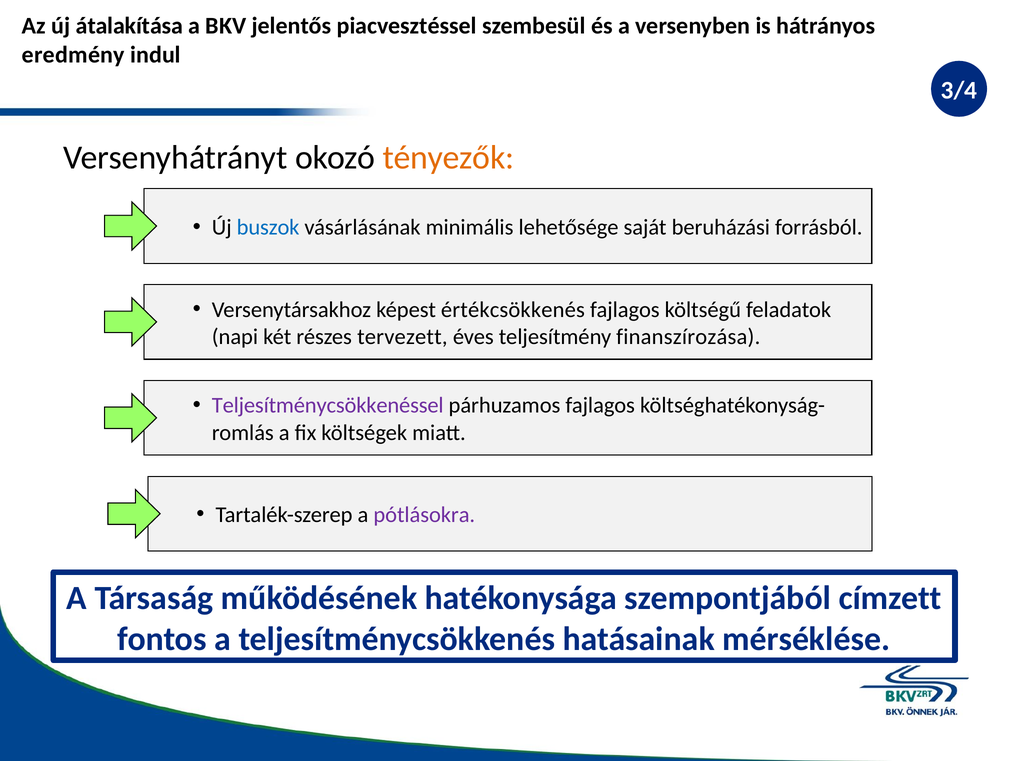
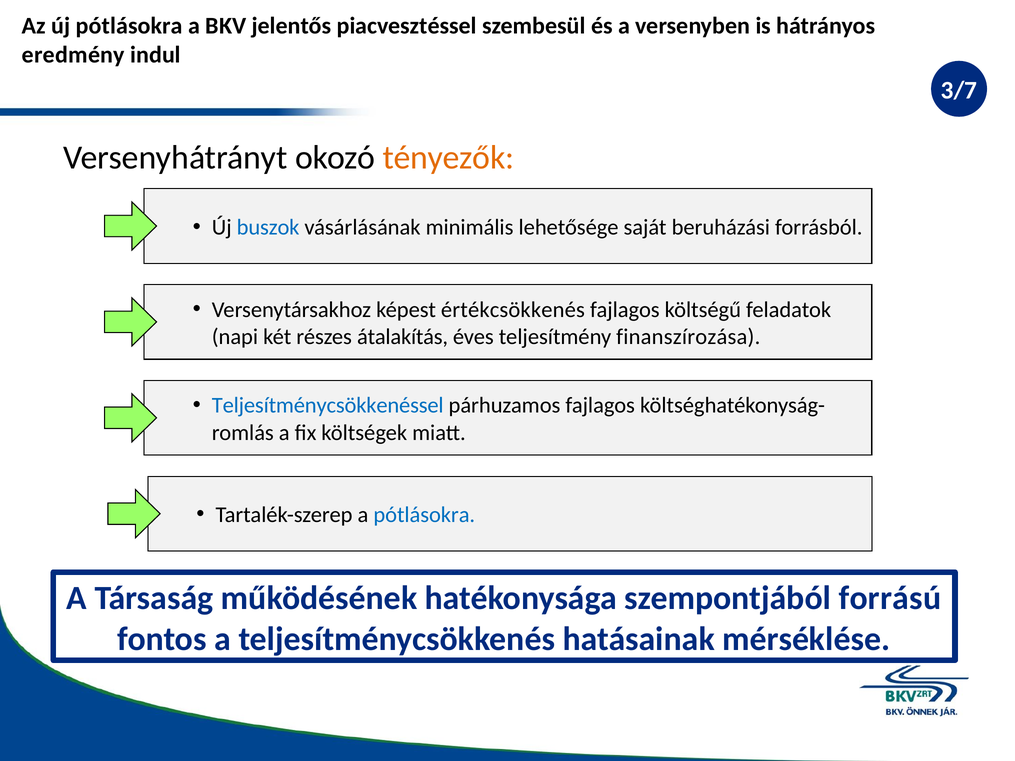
új átalakítása: átalakítása -> pótlásokra
3/4: 3/4 -> 3/7
tervezett: tervezett -> átalakítás
Teljesítménycsökkenéssel colour: purple -> blue
pótlásokra at (424, 515) colour: purple -> blue
címzett: címzett -> forrású
